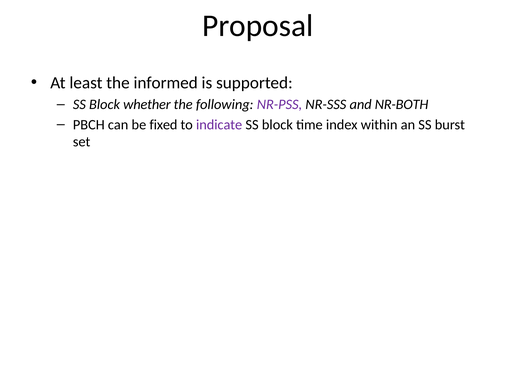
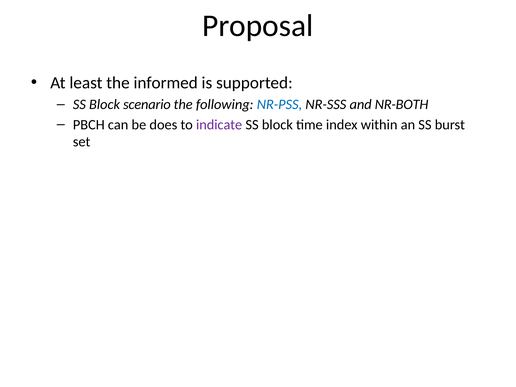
whether: whether -> scenario
NR-PSS colour: purple -> blue
fixed: fixed -> does
